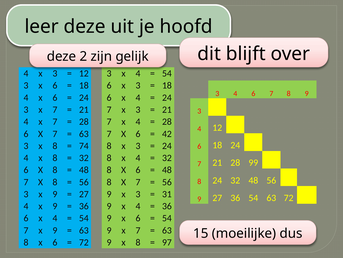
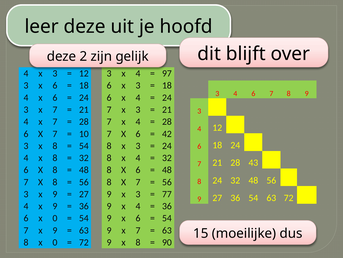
54 at (167, 73): 54 -> 97
63 at (84, 133): 63 -> 10
74 at (84, 145): 74 -> 54
99: 99 -> 43
31: 31 -> 77
4 at (55, 218): 4 -> 0
6 at (55, 242): 6 -> 0
97: 97 -> 90
